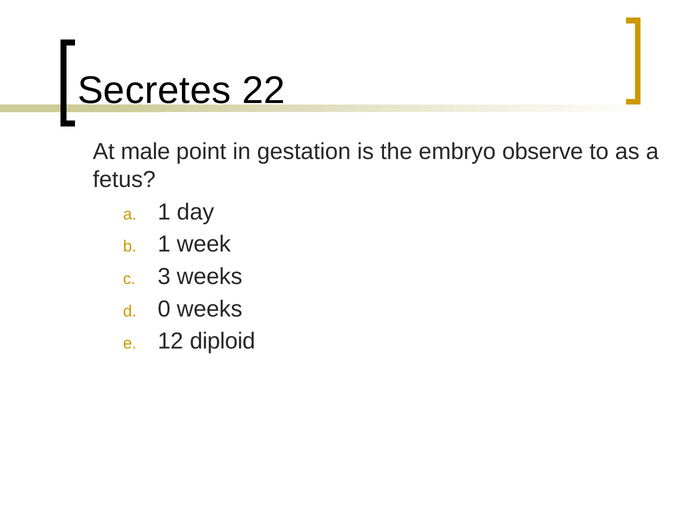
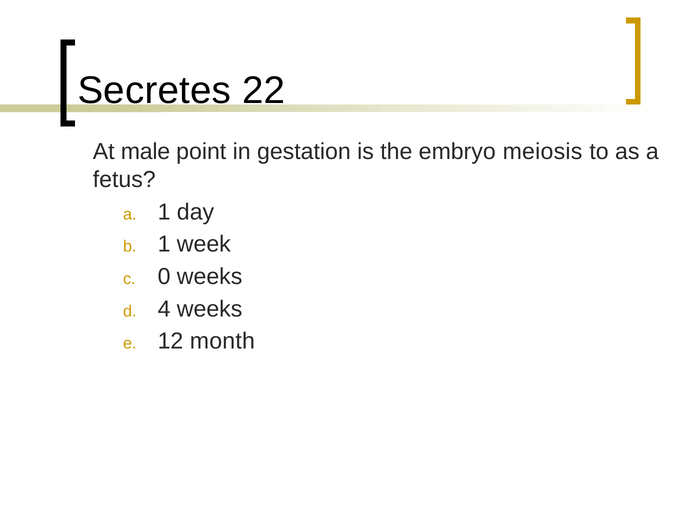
observe: observe -> meiosis
3: 3 -> 0
0: 0 -> 4
diploid: diploid -> month
